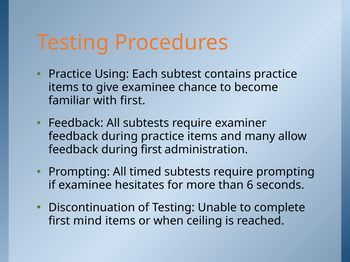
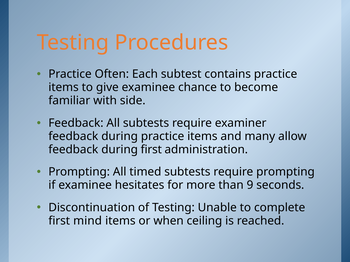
Using: Using -> Often
with first: first -> side
6: 6 -> 9
